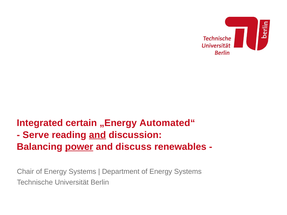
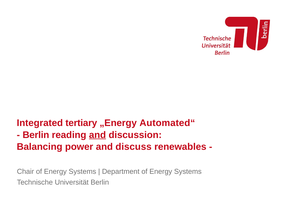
certain: certain -> tertiary
Serve at (36, 135): Serve -> Berlin
power underline: present -> none
